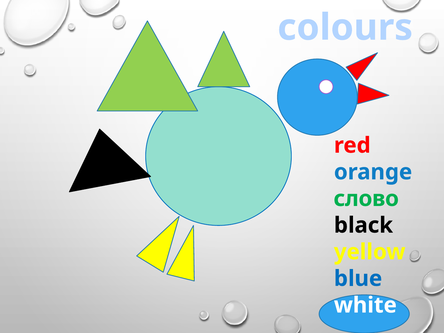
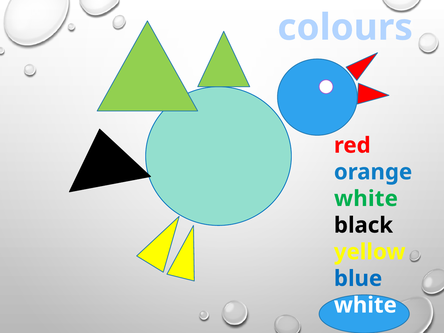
слово at (366, 199): слово -> white
